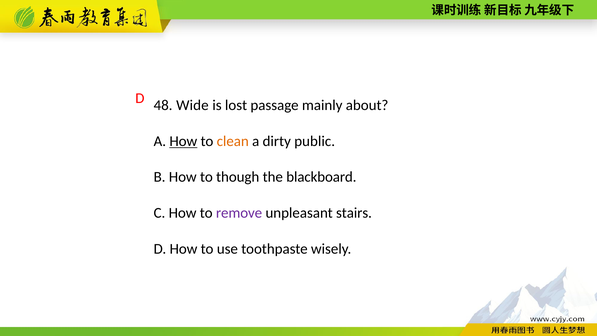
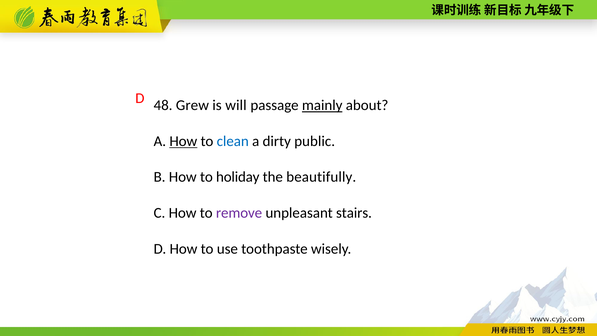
Wide: Wide -> Grew
lost: lost -> will
mainly underline: none -> present
clean colour: orange -> blue
though: though -> holiday
blackboard: blackboard -> beautifully
